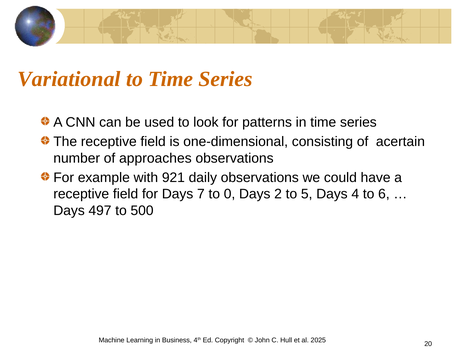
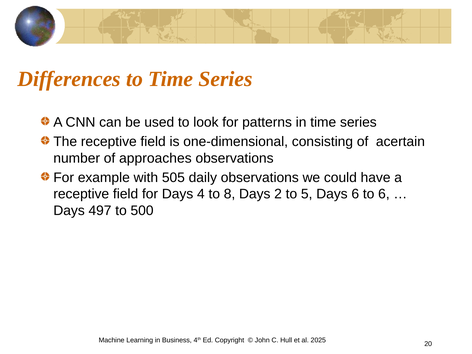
Variational: Variational -> Differences
921: 921 -> 505
7: 7 -> 4
0: 0 -> 8
Days 4: 4 -> 6
